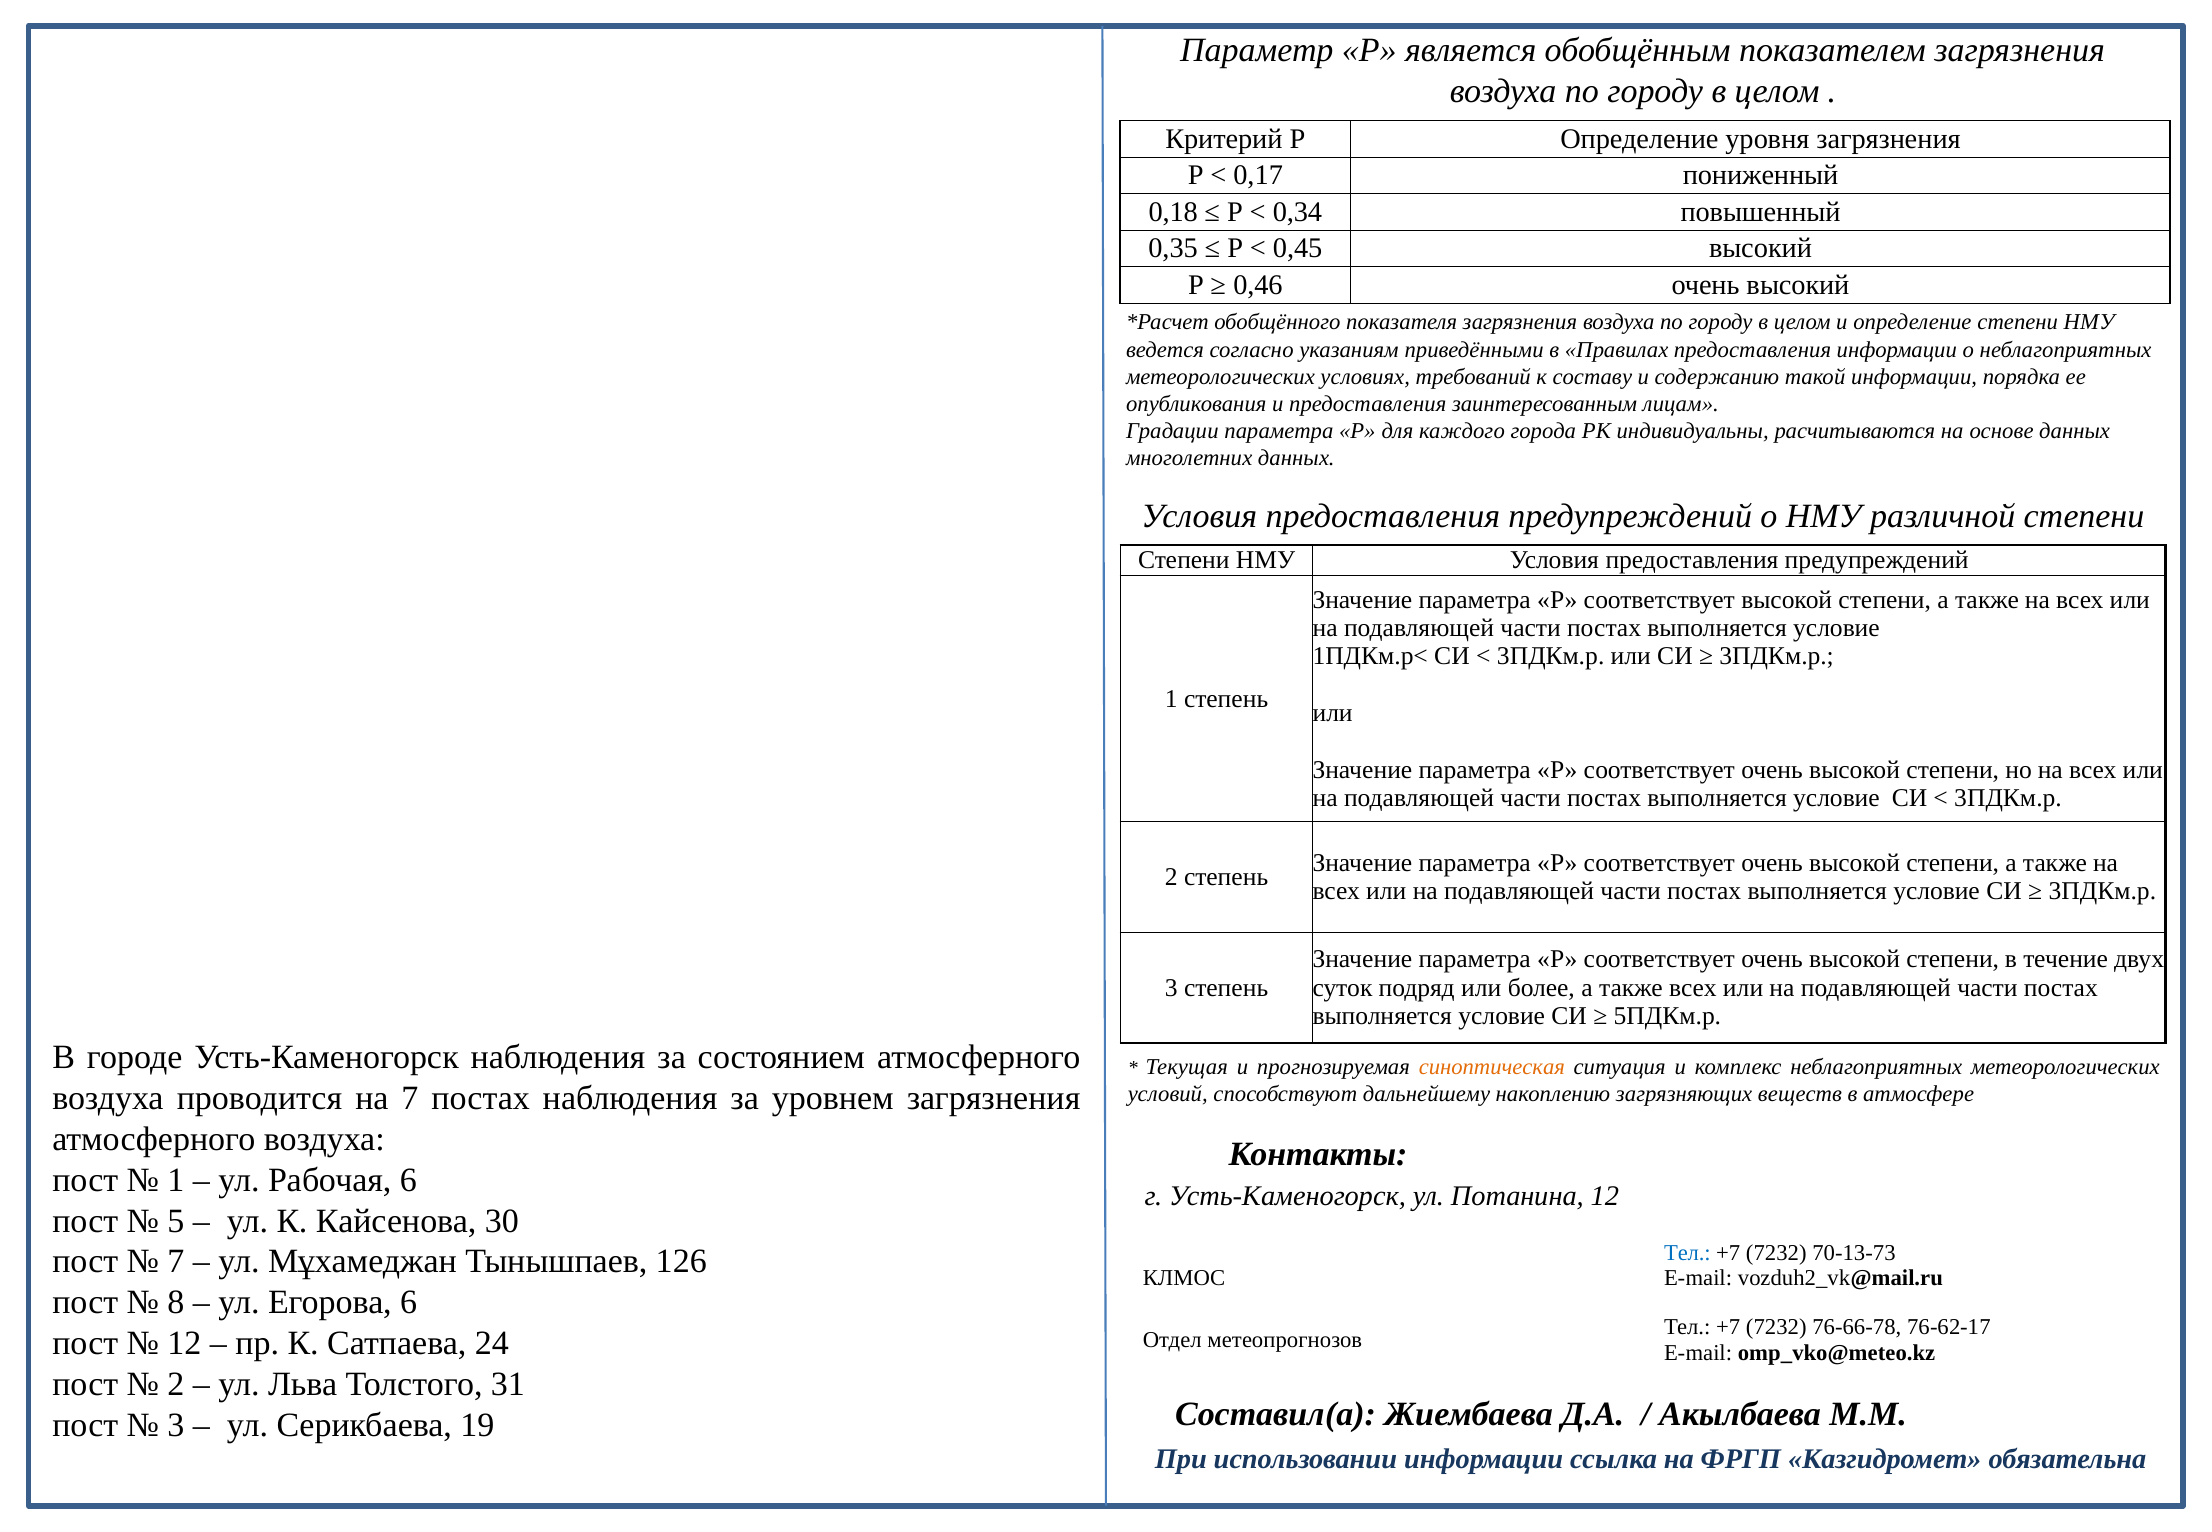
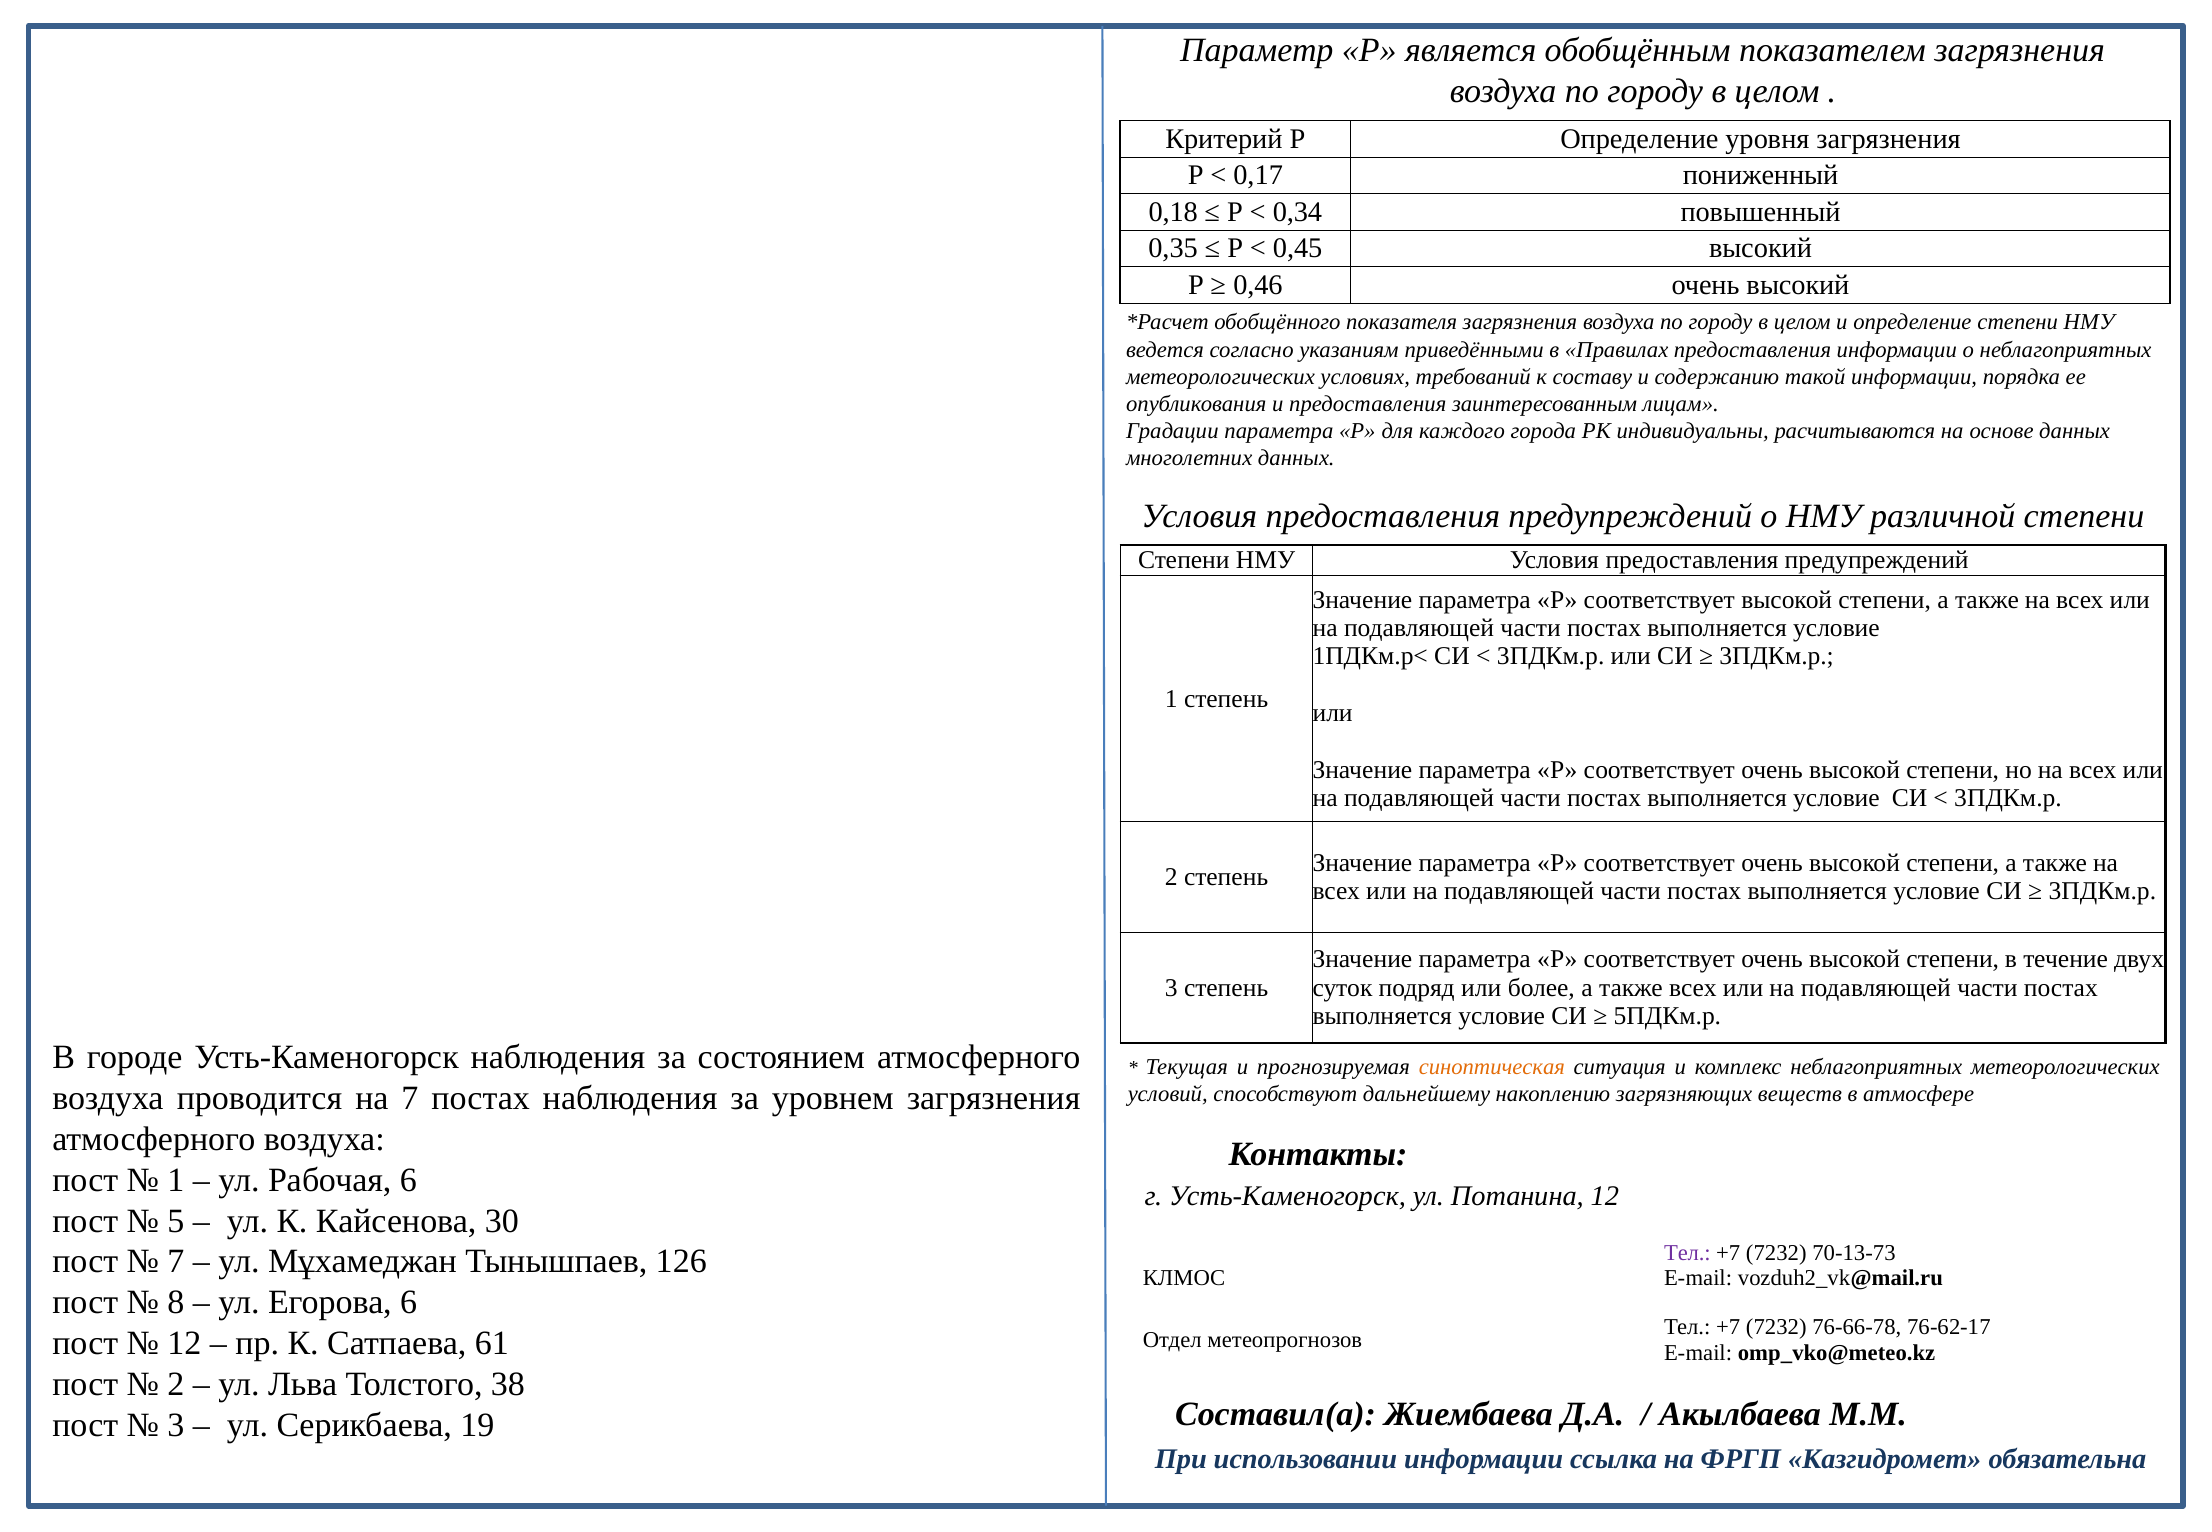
Тел at (1687, 1252) colour: blue -> purple
24: 24 -> 61
31: 31 -> 38
